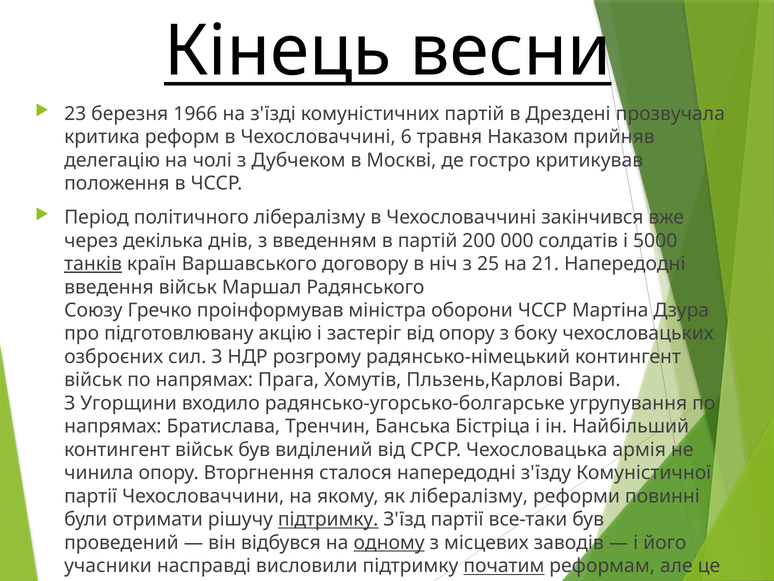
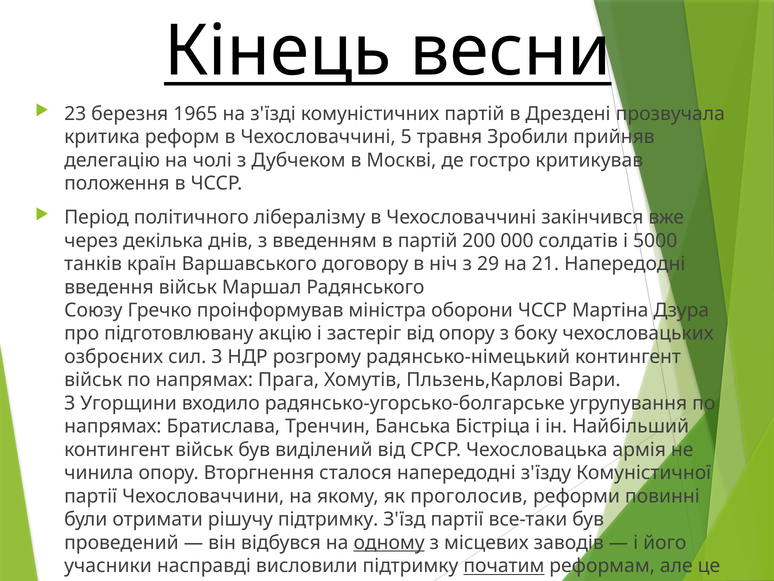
1966: 1966 -> 1965
6: 6 -> 5
Наказом: Наказом -> Зробили
танків underline: present -> none
25: 25 -> 29
як лібералізму: лібералізму -> проголосив
підтримку at (328, 519) underline: present -> none
